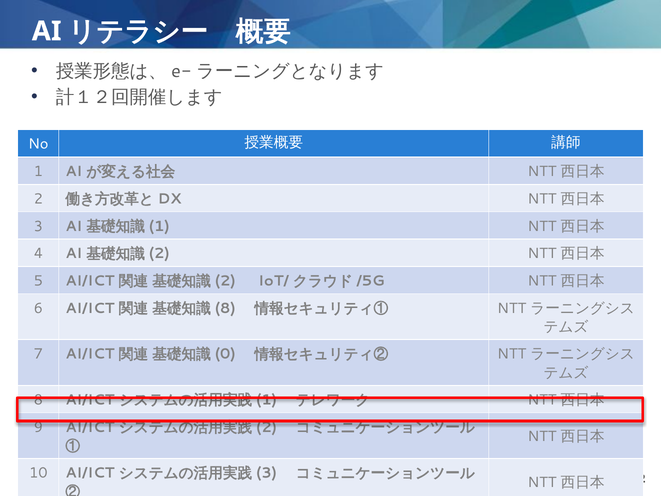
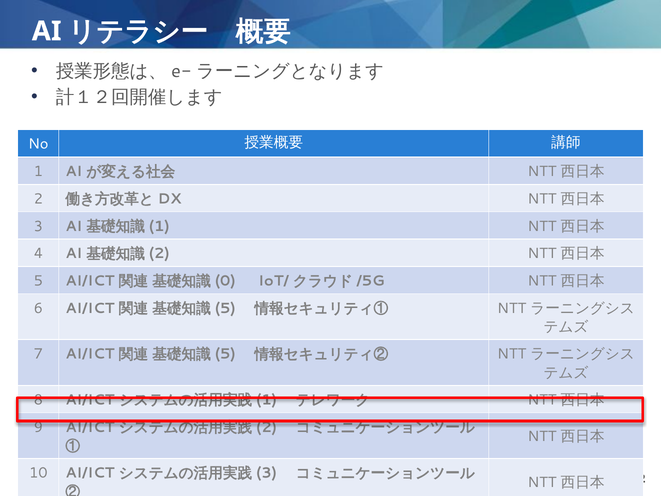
2 at (225, 281): 2 -> 0
8 at (225, 308): 8 -> 5
0 at (225, 354): 0 -> 5
